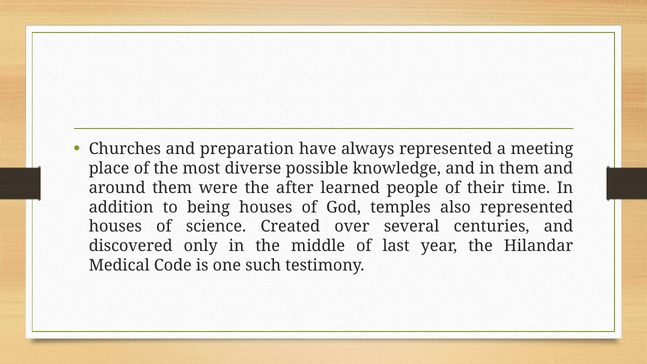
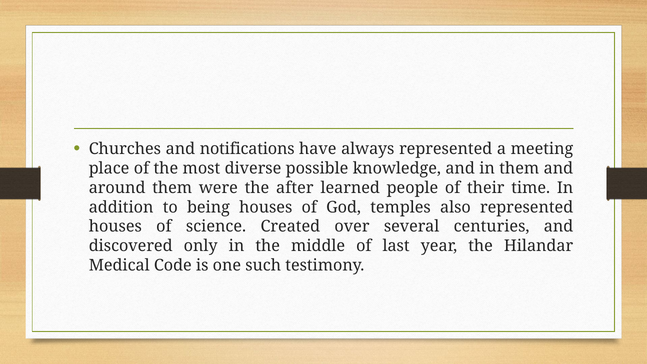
preparation: preparation -> notifications
